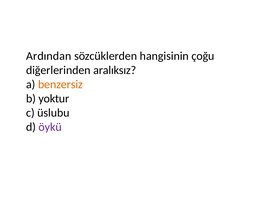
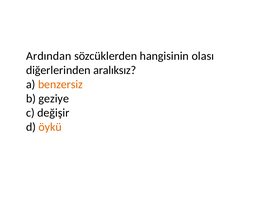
çoğu: çoğu -> olası
yoktur: yoktur -> geziye
üslubu: üslubu -> değişir
öykü colour: purple -> orange
